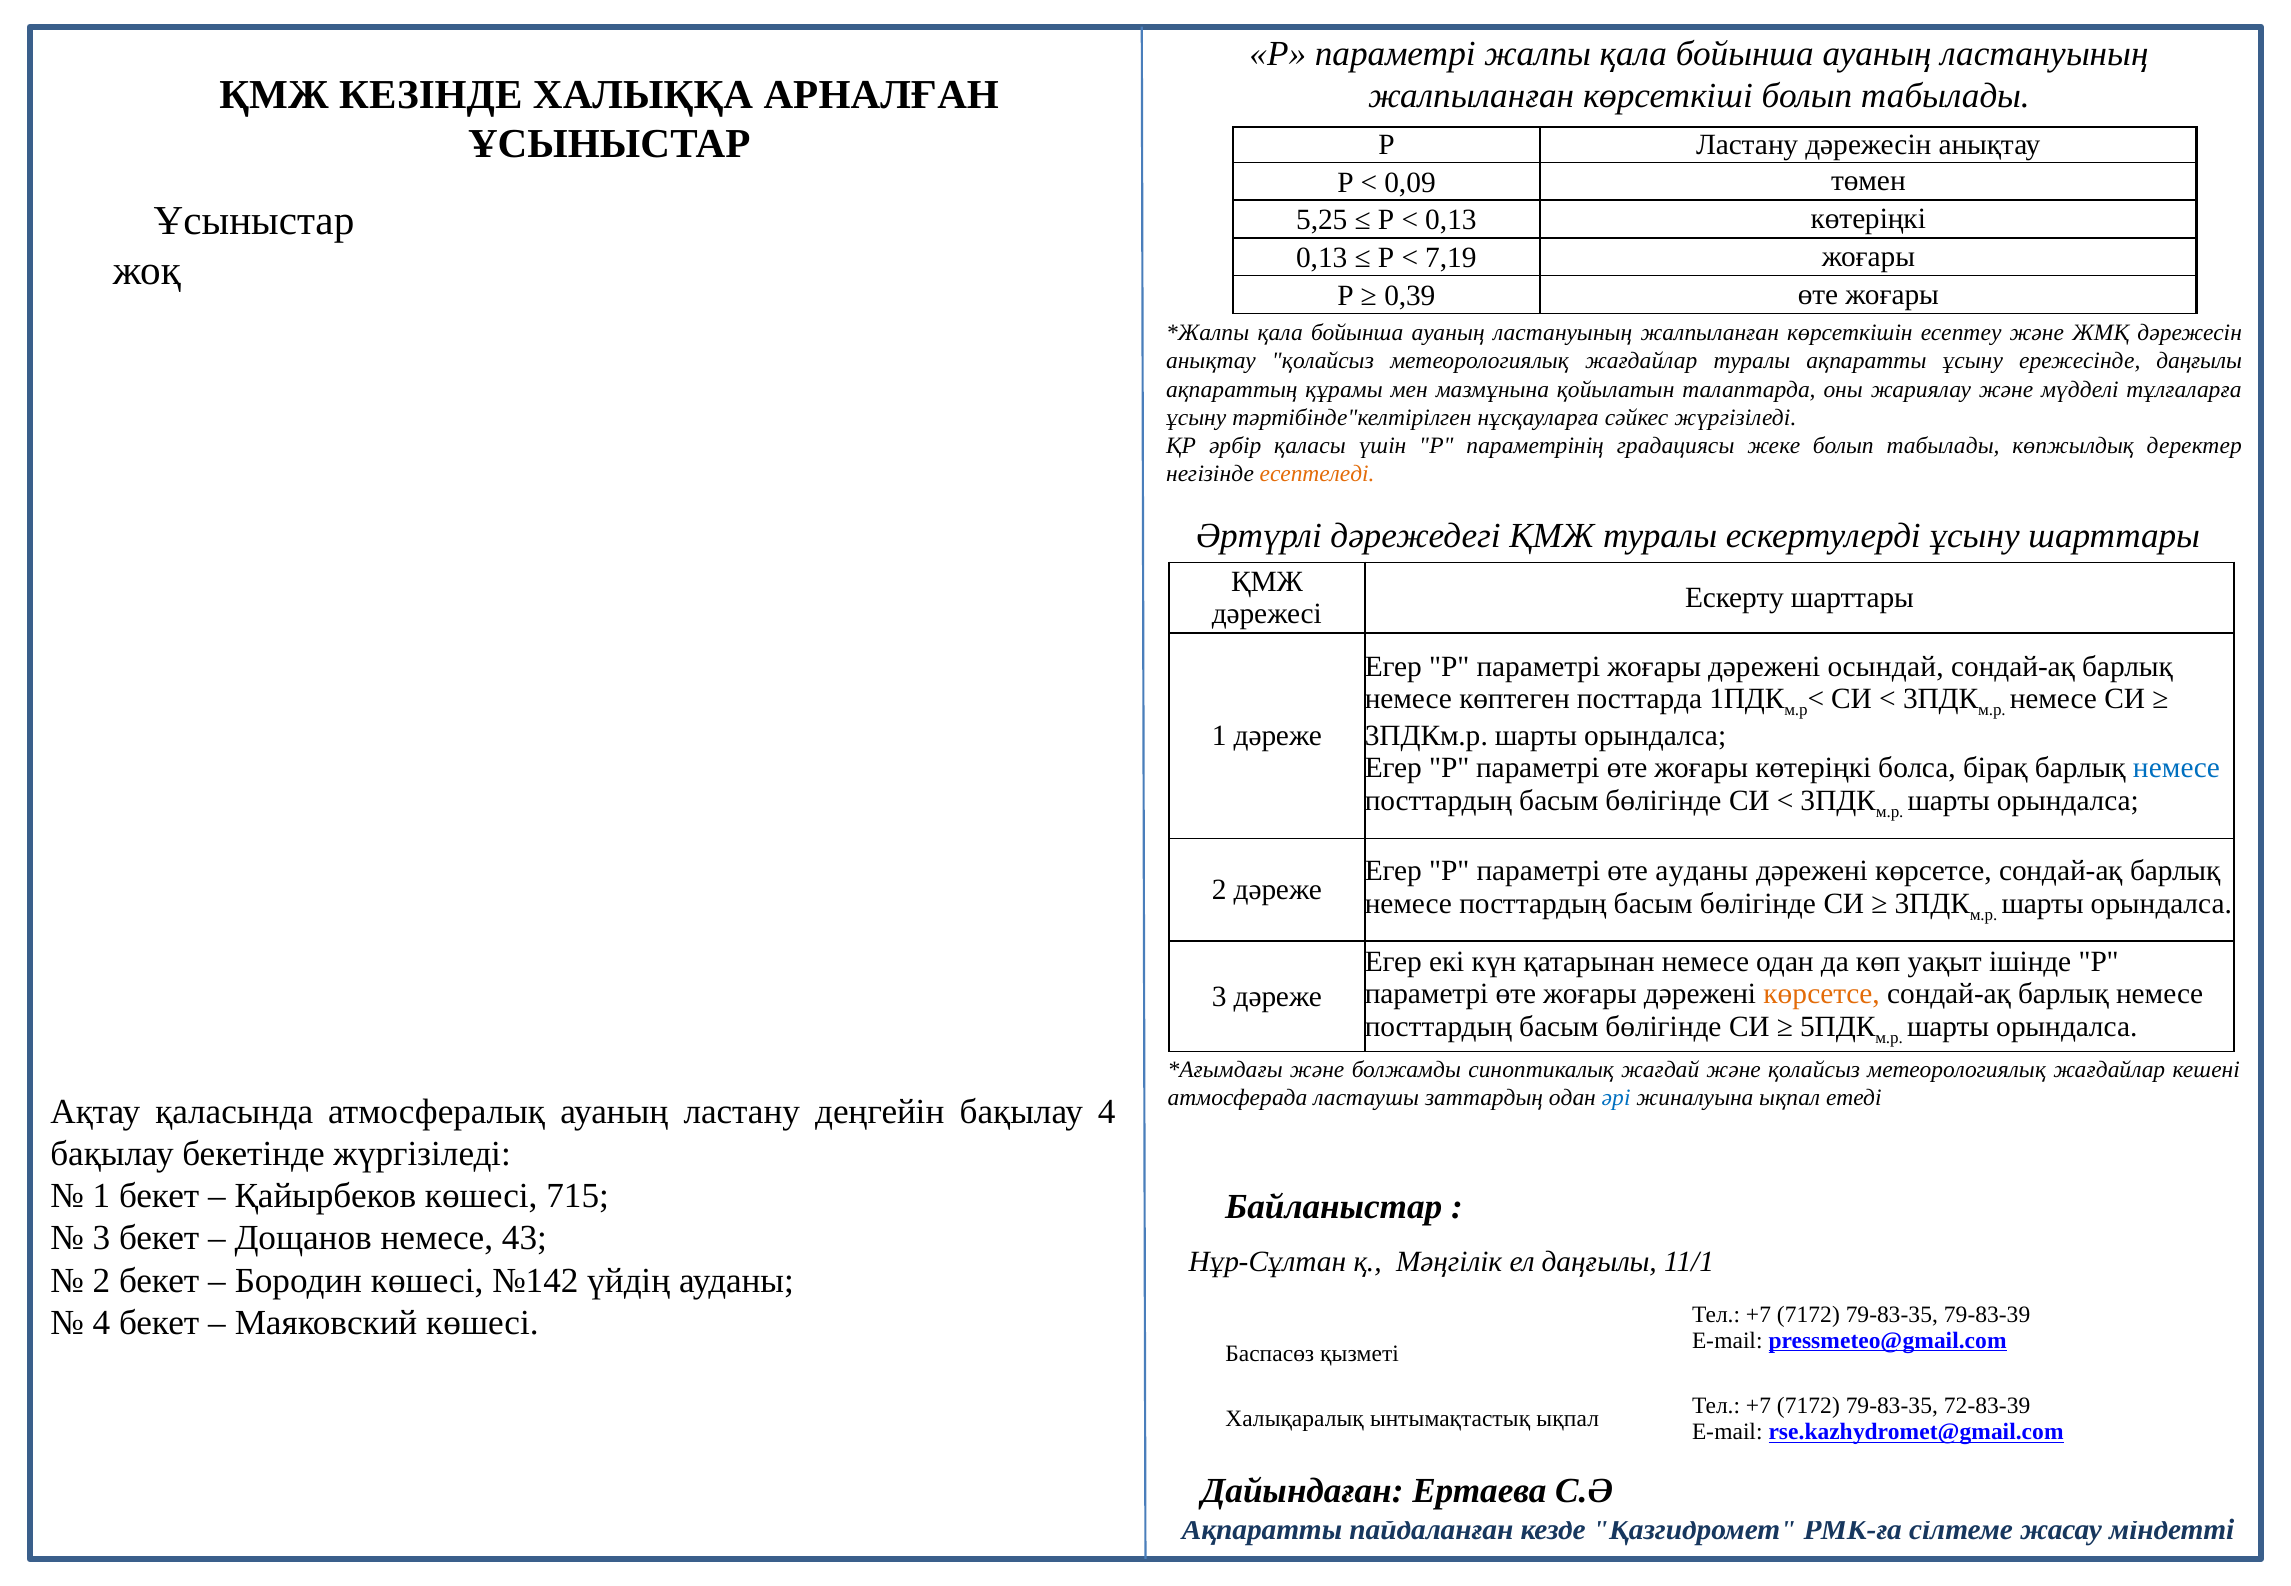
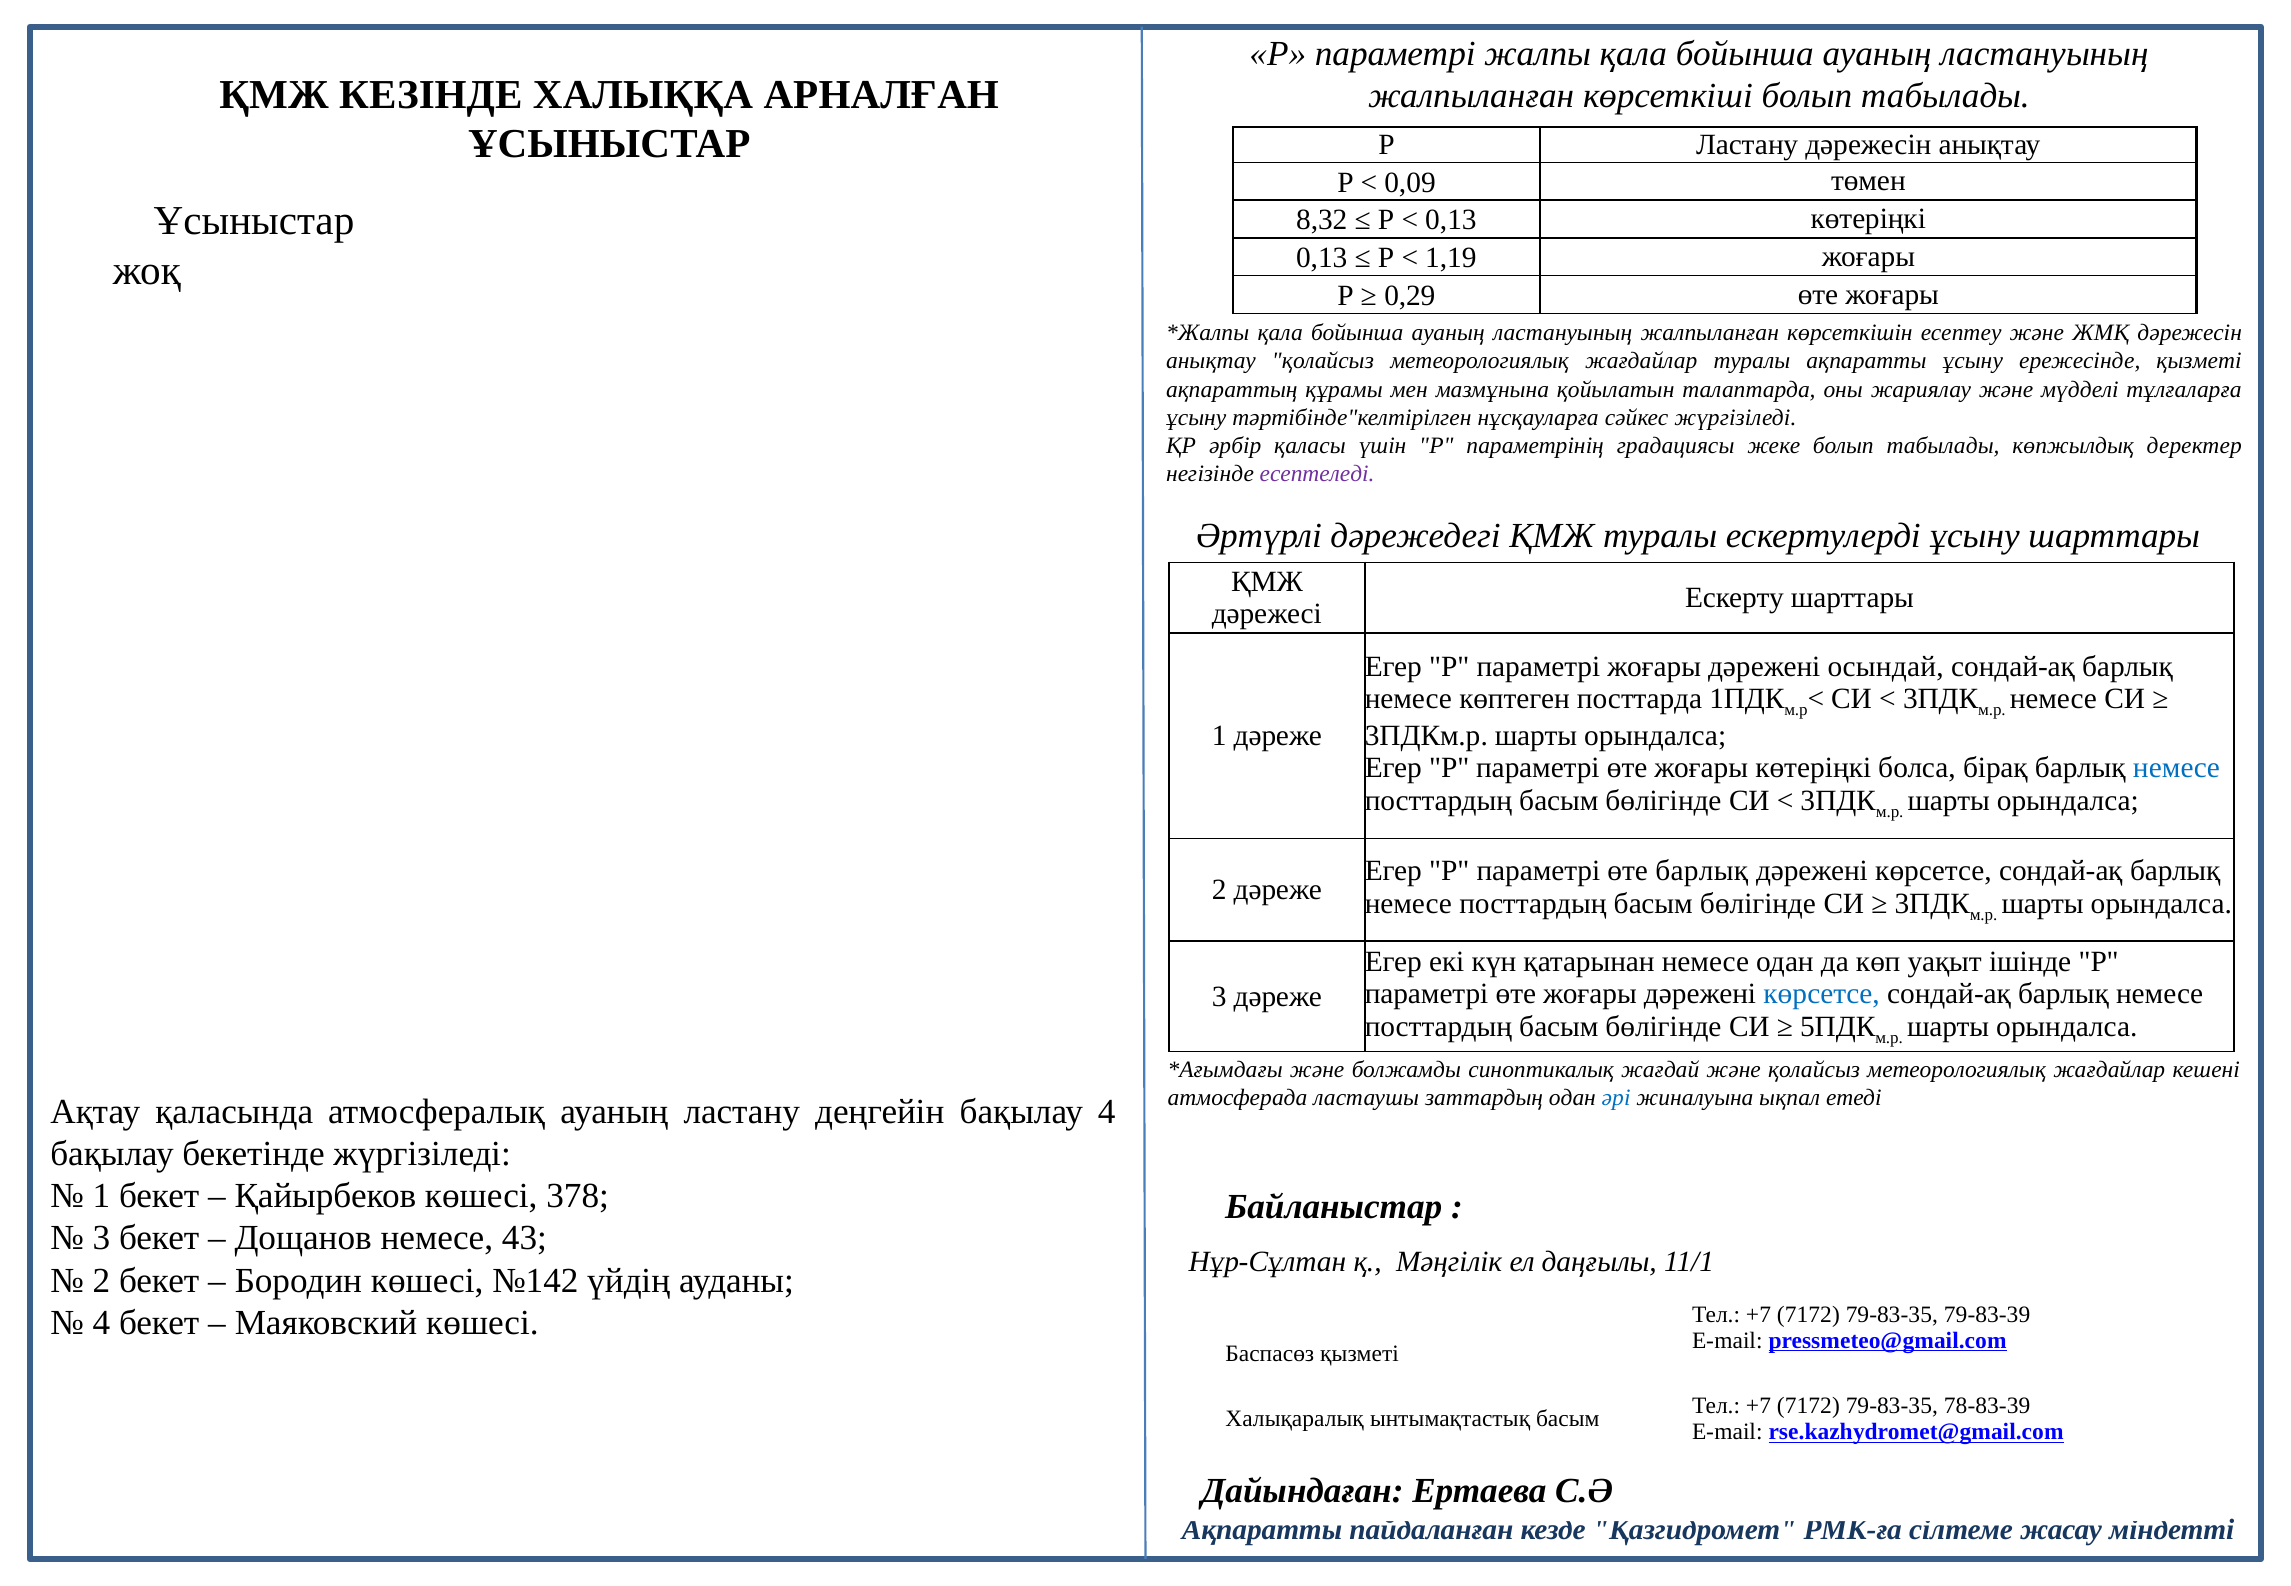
5,25: 5,25 -> 8,32
7,19: 7,19 -> 1,19
0,39: 0,39 -> 0,29
ережесінде даңғылы: даңғылы -> қызметі
есептеледі colour: orange -> purple
өте ауданы: ауданы -> барлық
көрсетсе at (1822, 994) colour: orange -> blue
715: 715 -> 378
72-83-39: 72-83-39 -> 78-83-39
ынтымақтастық ықпал: ықпал -> басым
